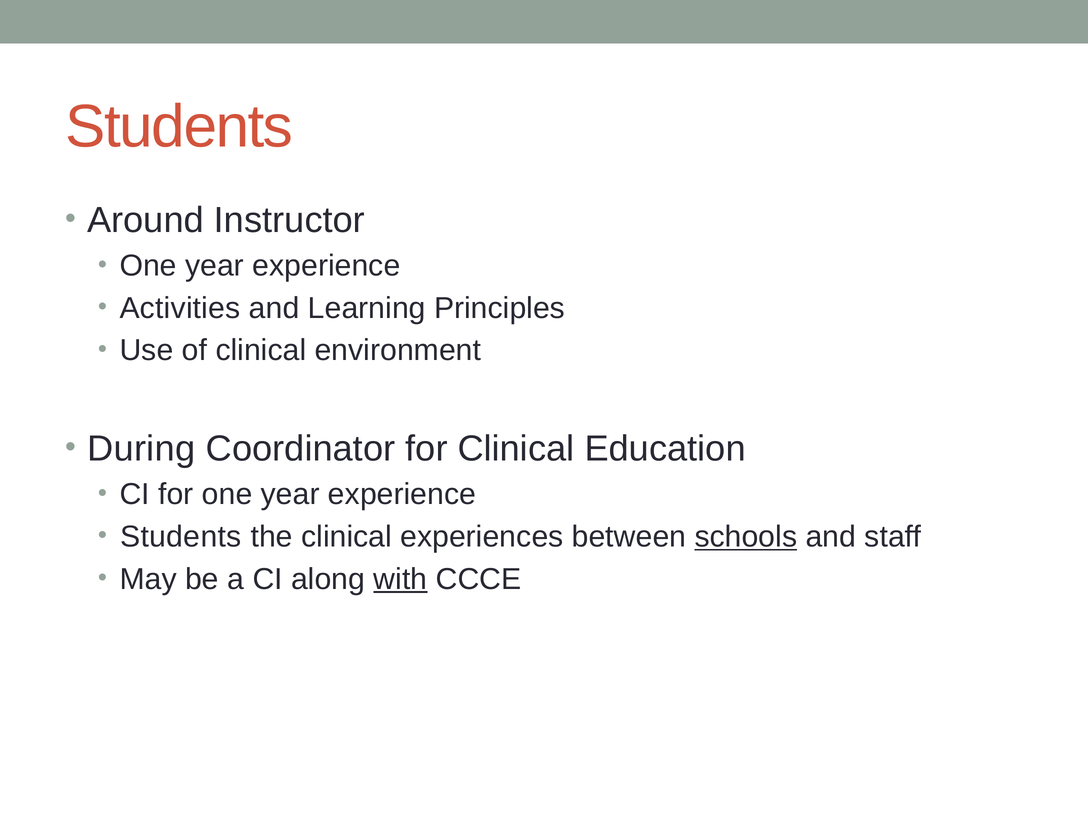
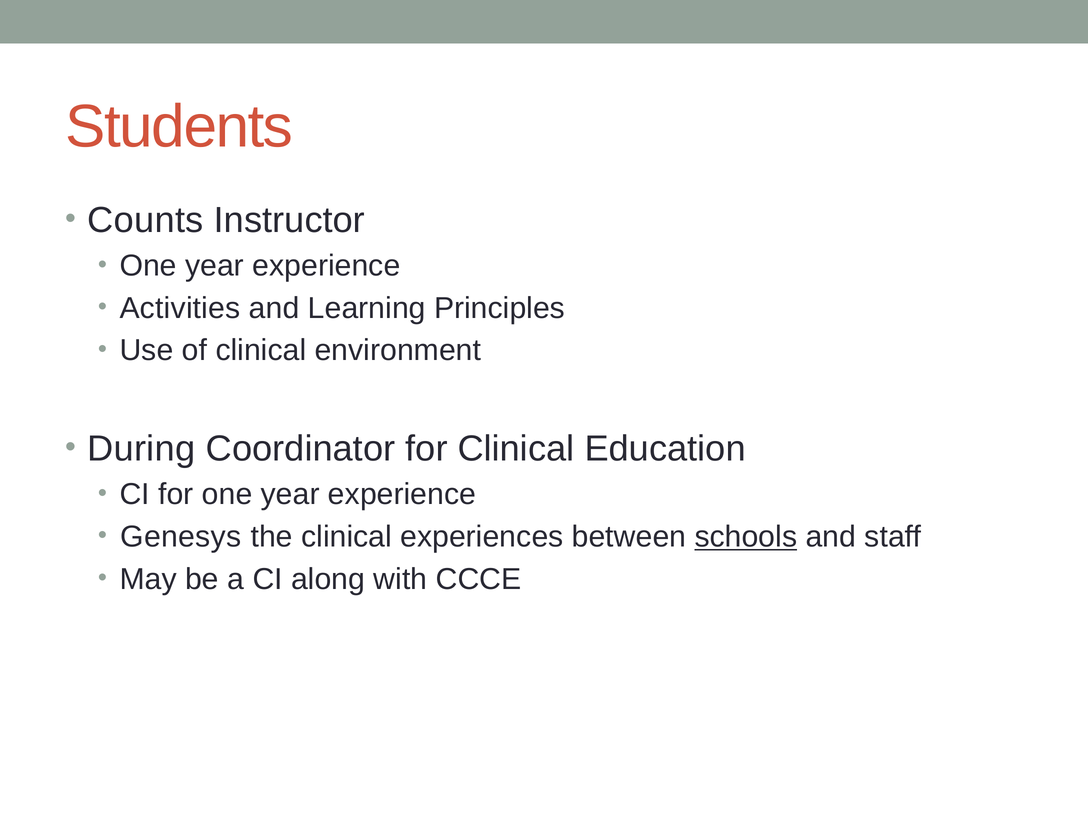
Around: Around -> Counts
Students at (181, 537): Students -> Genesys
with underline: present -> none
